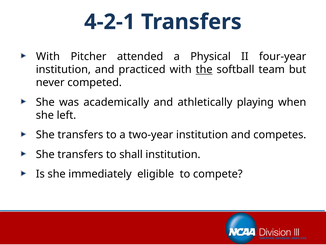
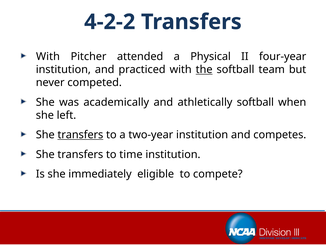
4-2-1: 4-2-1 -> 4-2-2
athletically playing: playing -> softball
transfers at (80, 135) underline: none -> present
shall: shall -> time
